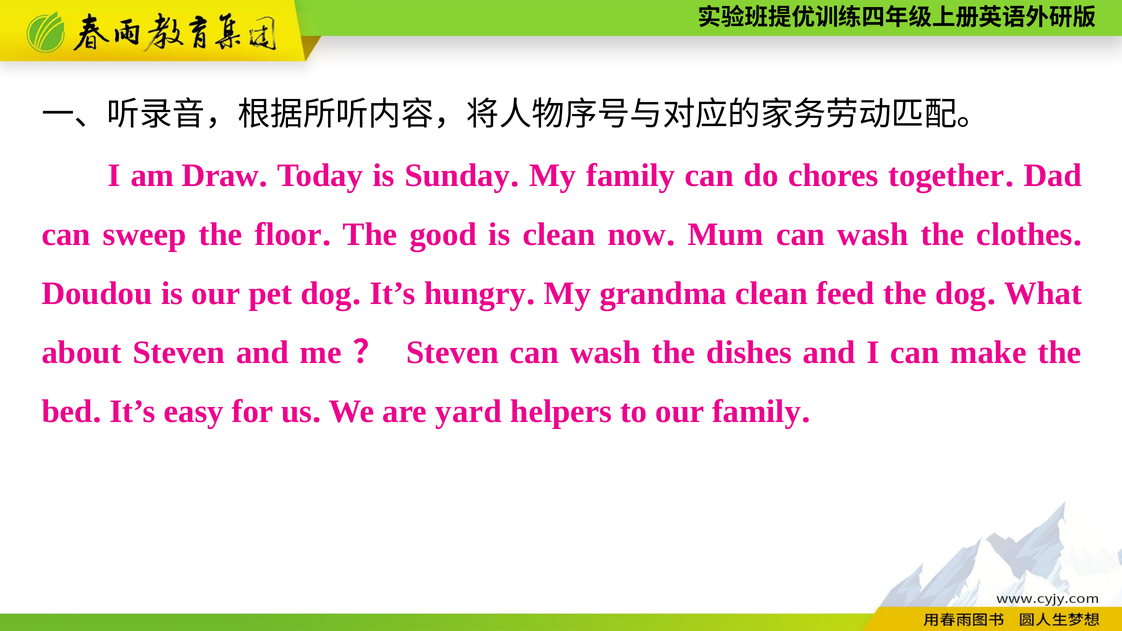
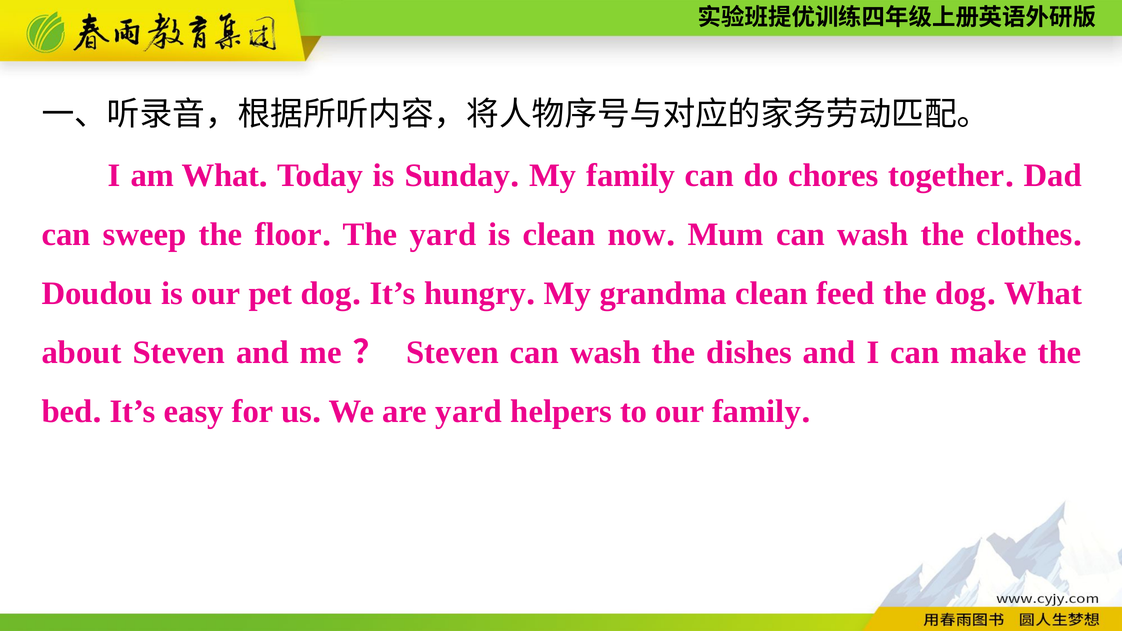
am Draw: Draw -> What
The good: good -> yard
